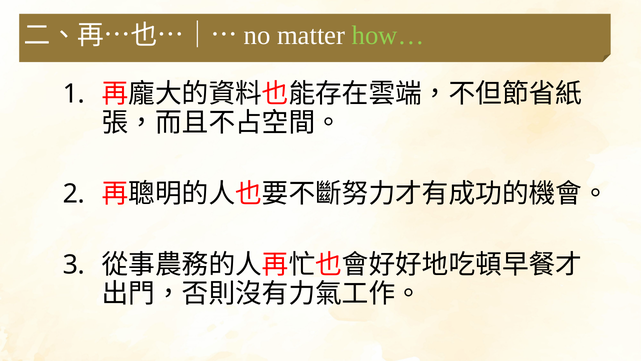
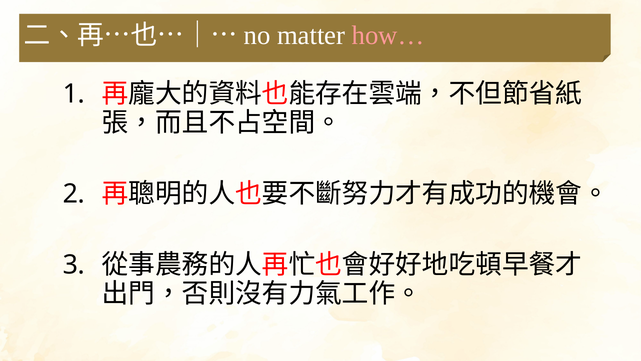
how… colour: light green -> pink
